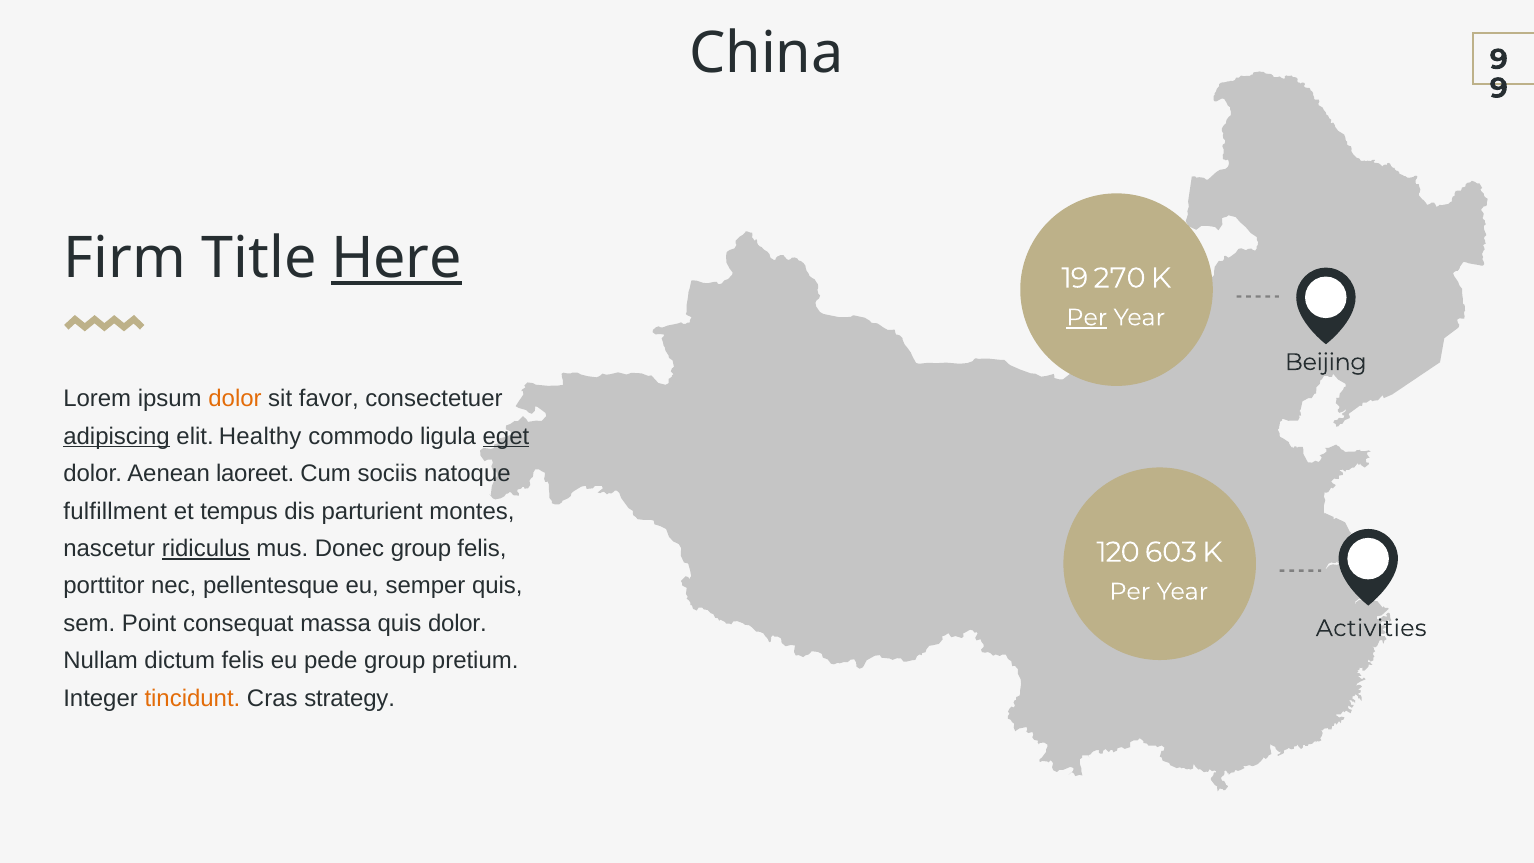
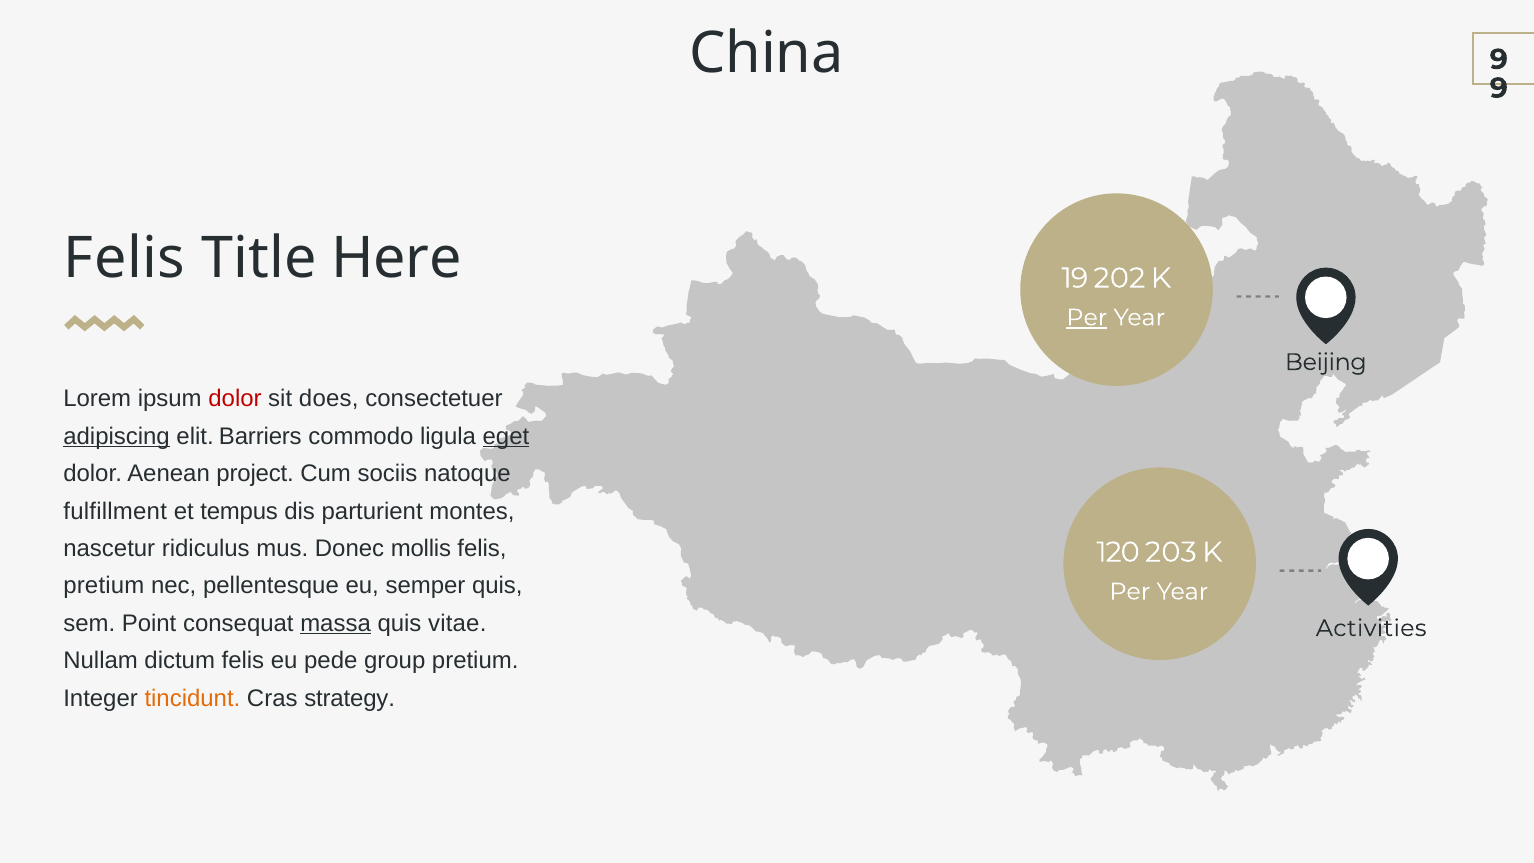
Firm at (125, 258): Firm -> Felis
Here underline: present -> none
270: 270 -> 202
dolor at (235, 399) colour: orange -> red
favor: favor -> does
Healthy: Healthy -> Barriers
laoreet: laoreet -> project
ridiculus underline: present -> none
Donec group: group -> mollis
603: 603 -> 203
porttitor at (104, 586): porttitor -> pretium
massa underline: none -> present
quis dolor: dolor -> vitae
